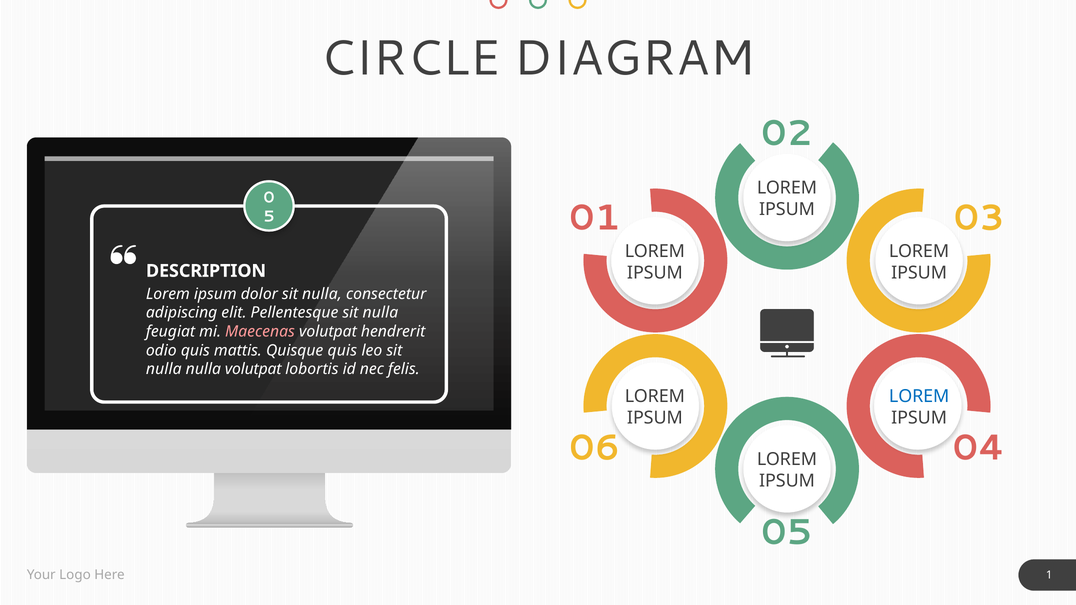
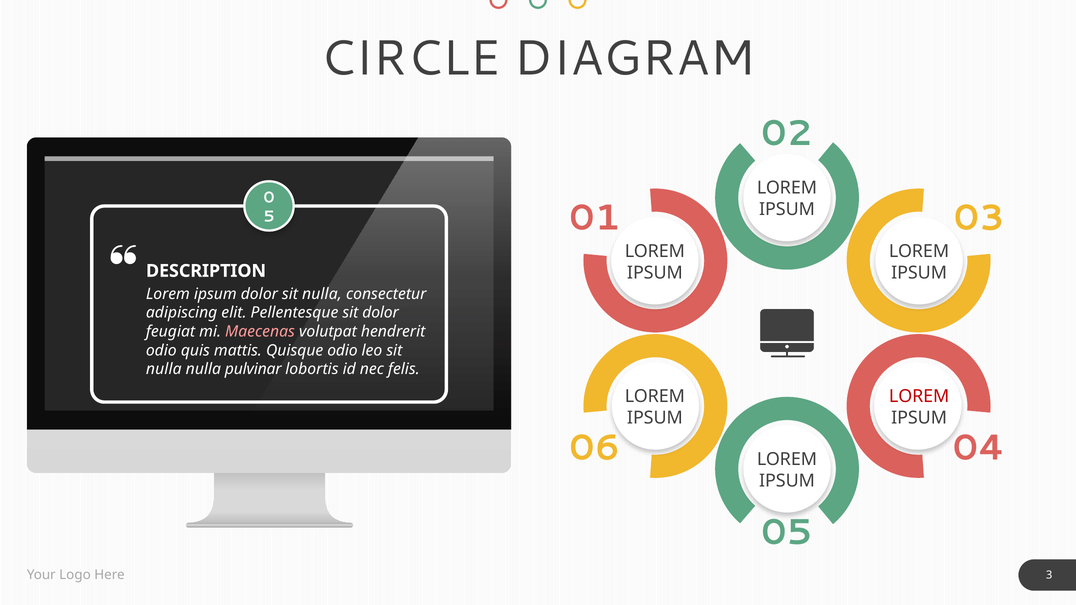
Pellentesque sit nulla: nulla -> dolor
Quisque quis: quis -> odio
nulla volutpat: volutpat -> pulvinar
LOREM at (919, 397) colour: blue -> red
1: 1 -> 3
